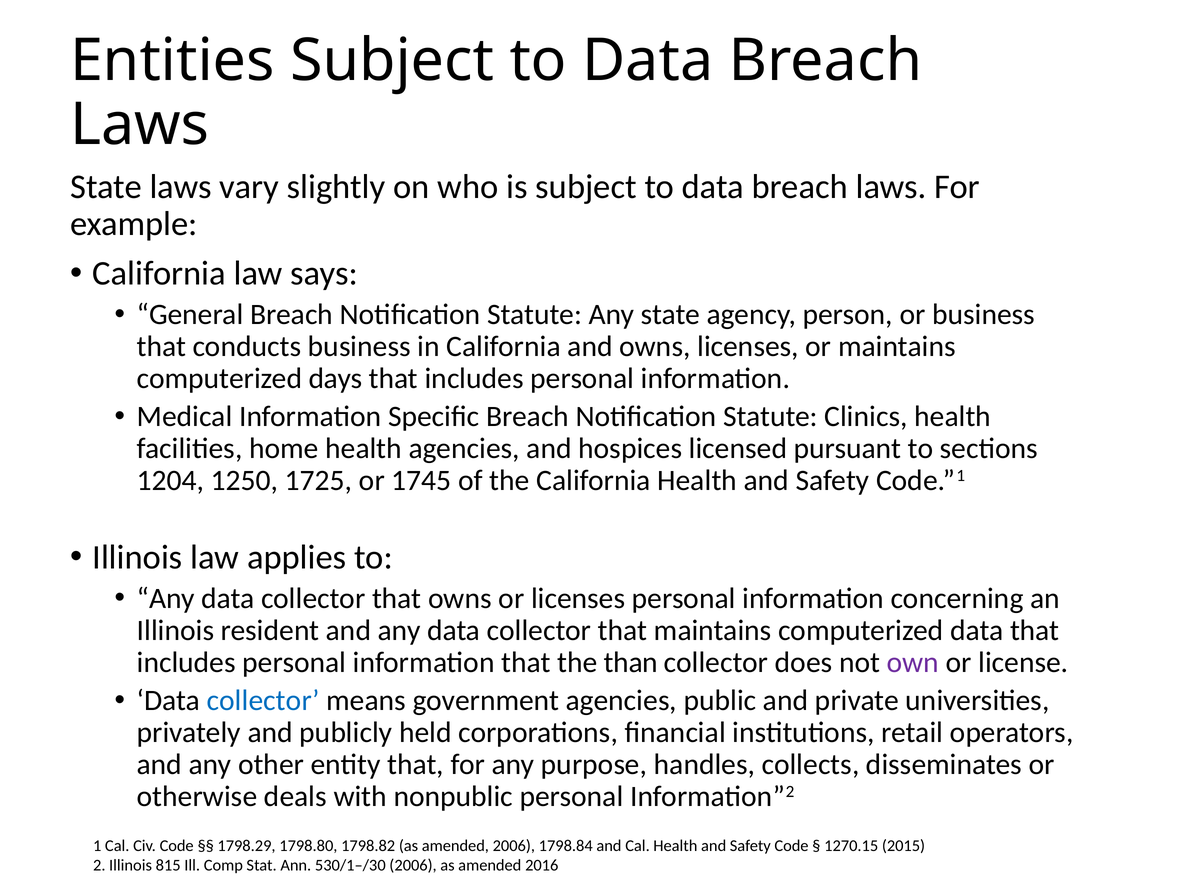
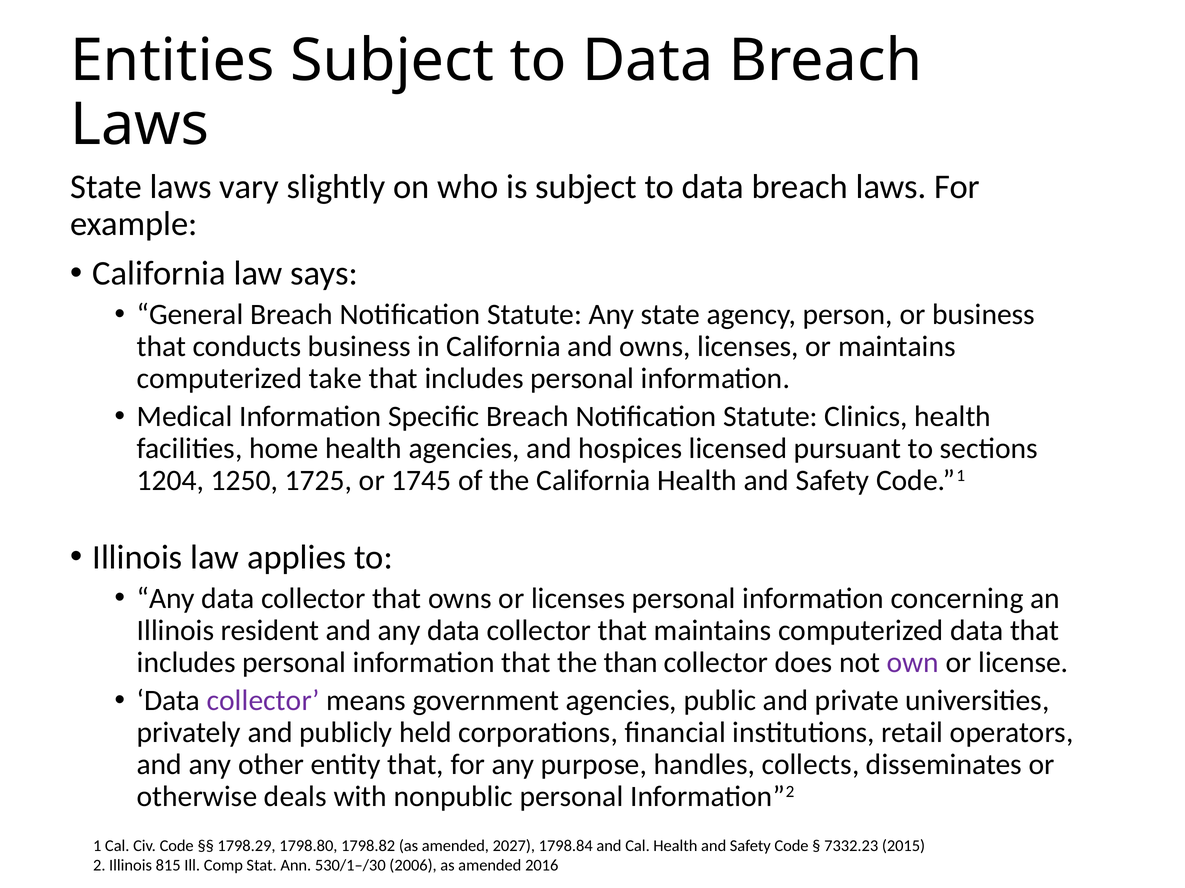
days: days -> take
collector at (263, 701) colour: blue -> purple
amended 2006: 2006 -> 2027
1270.15: 1270.15 -> 7332.23
